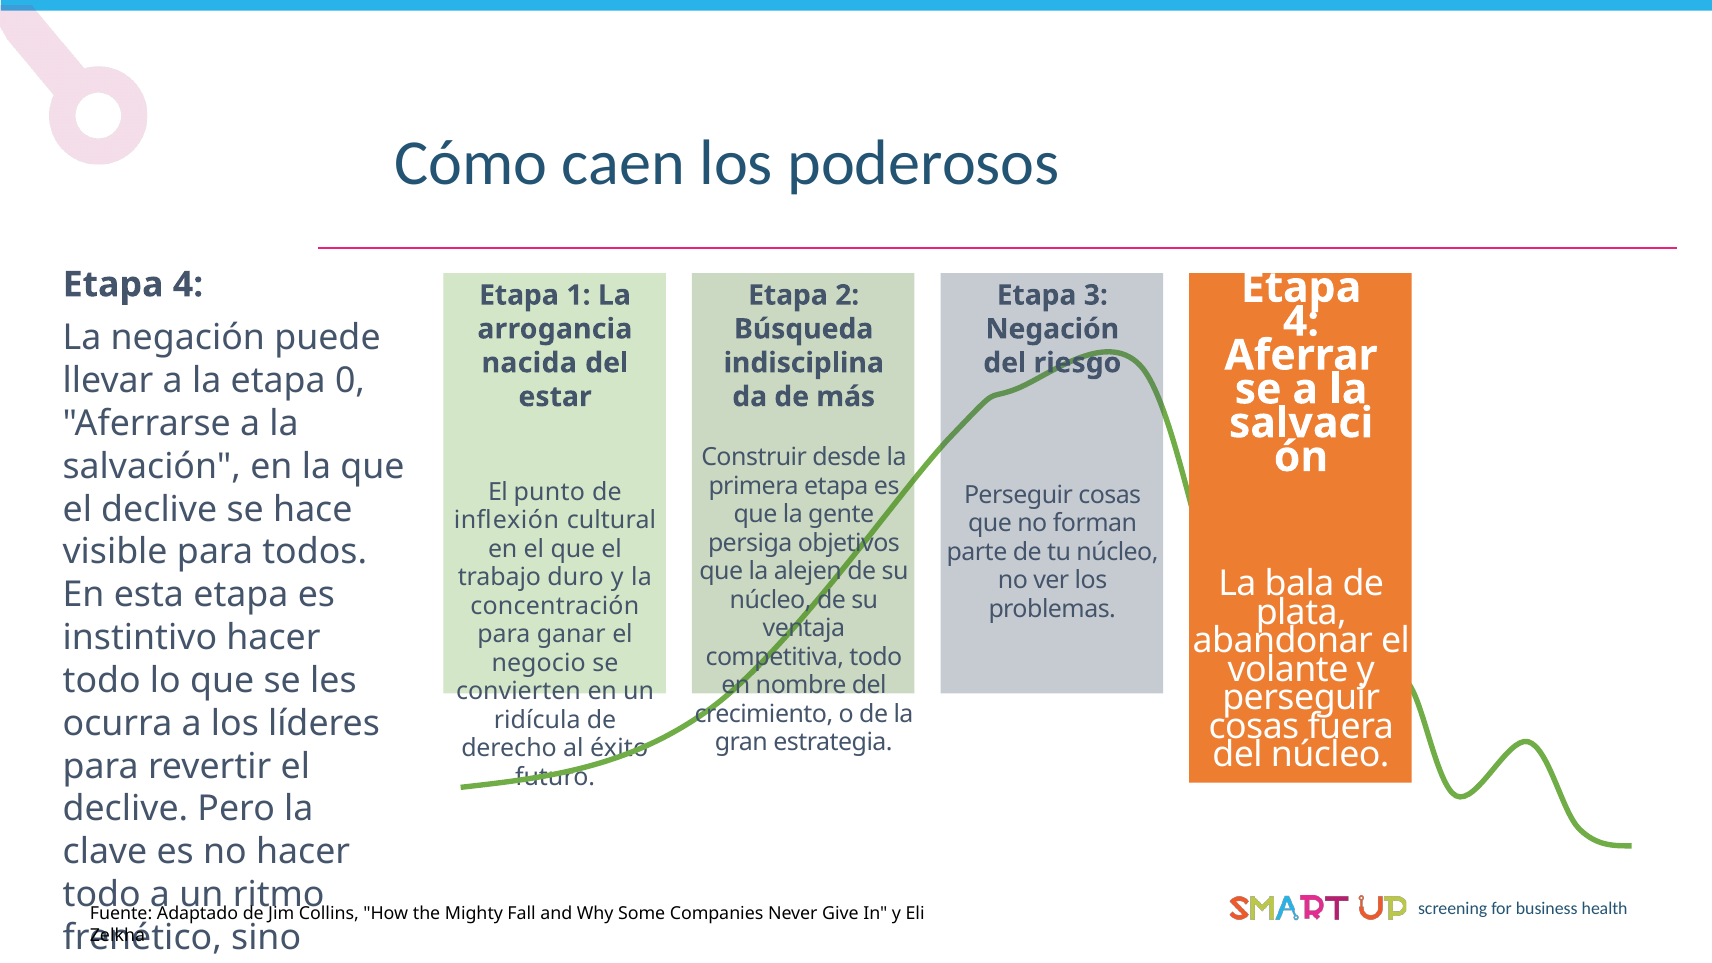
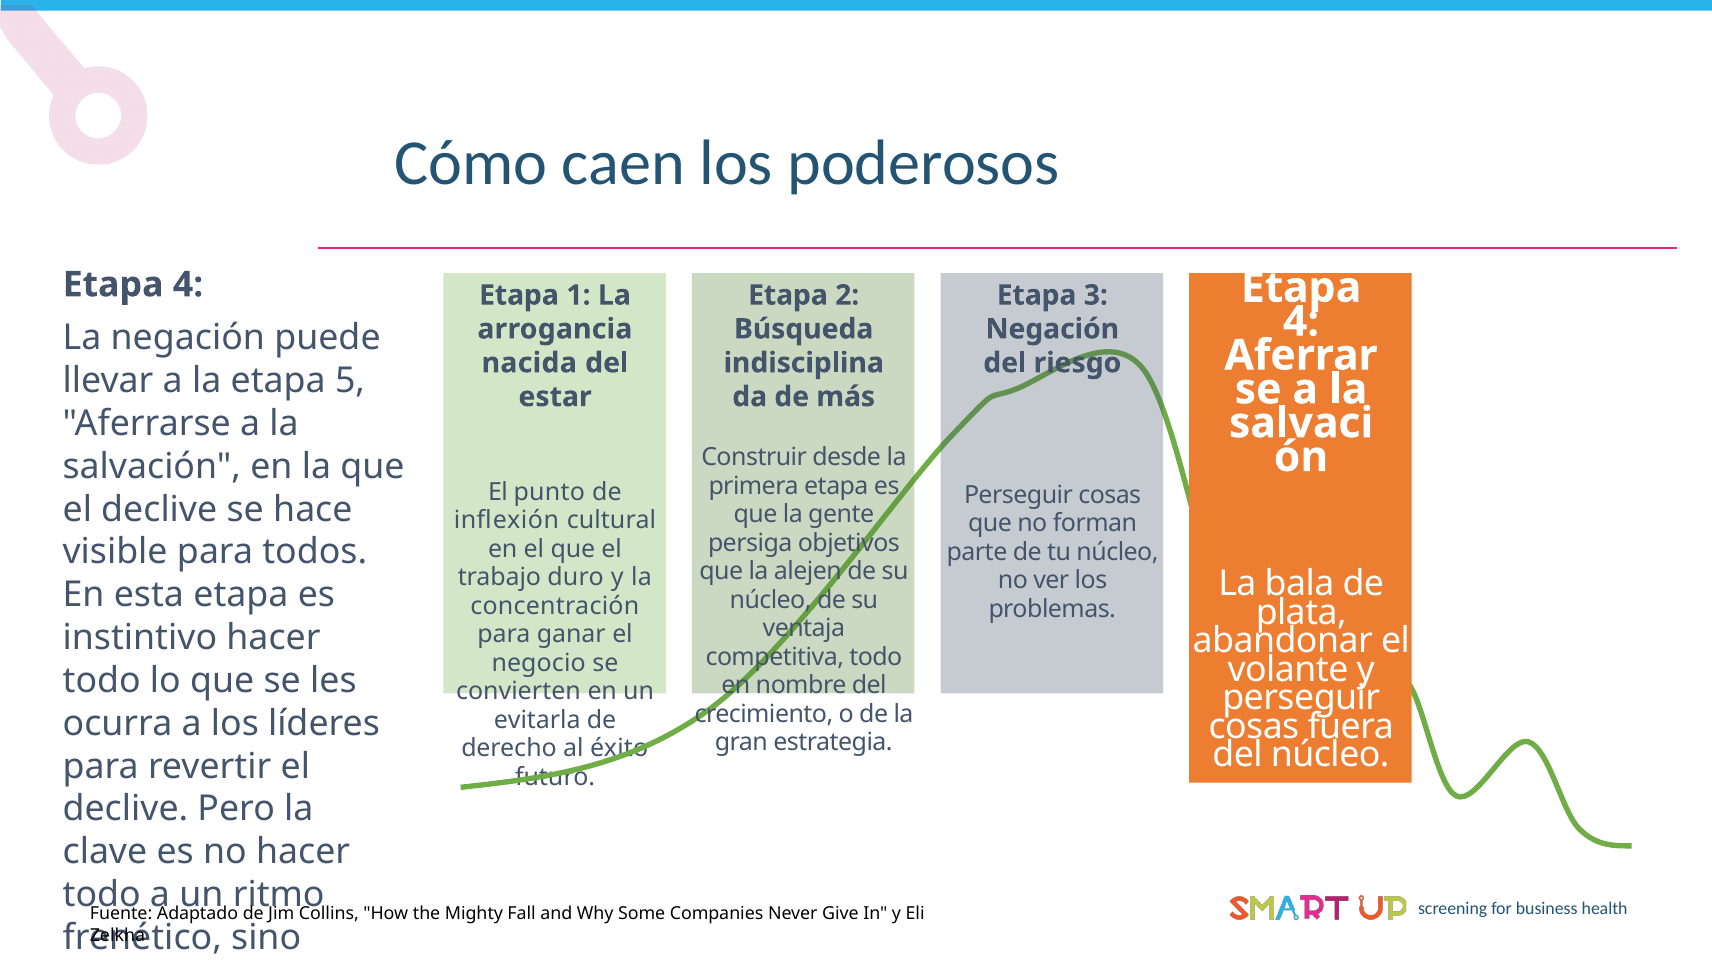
0: 0 -> 5
ridícula: ridícula -> evitarla
